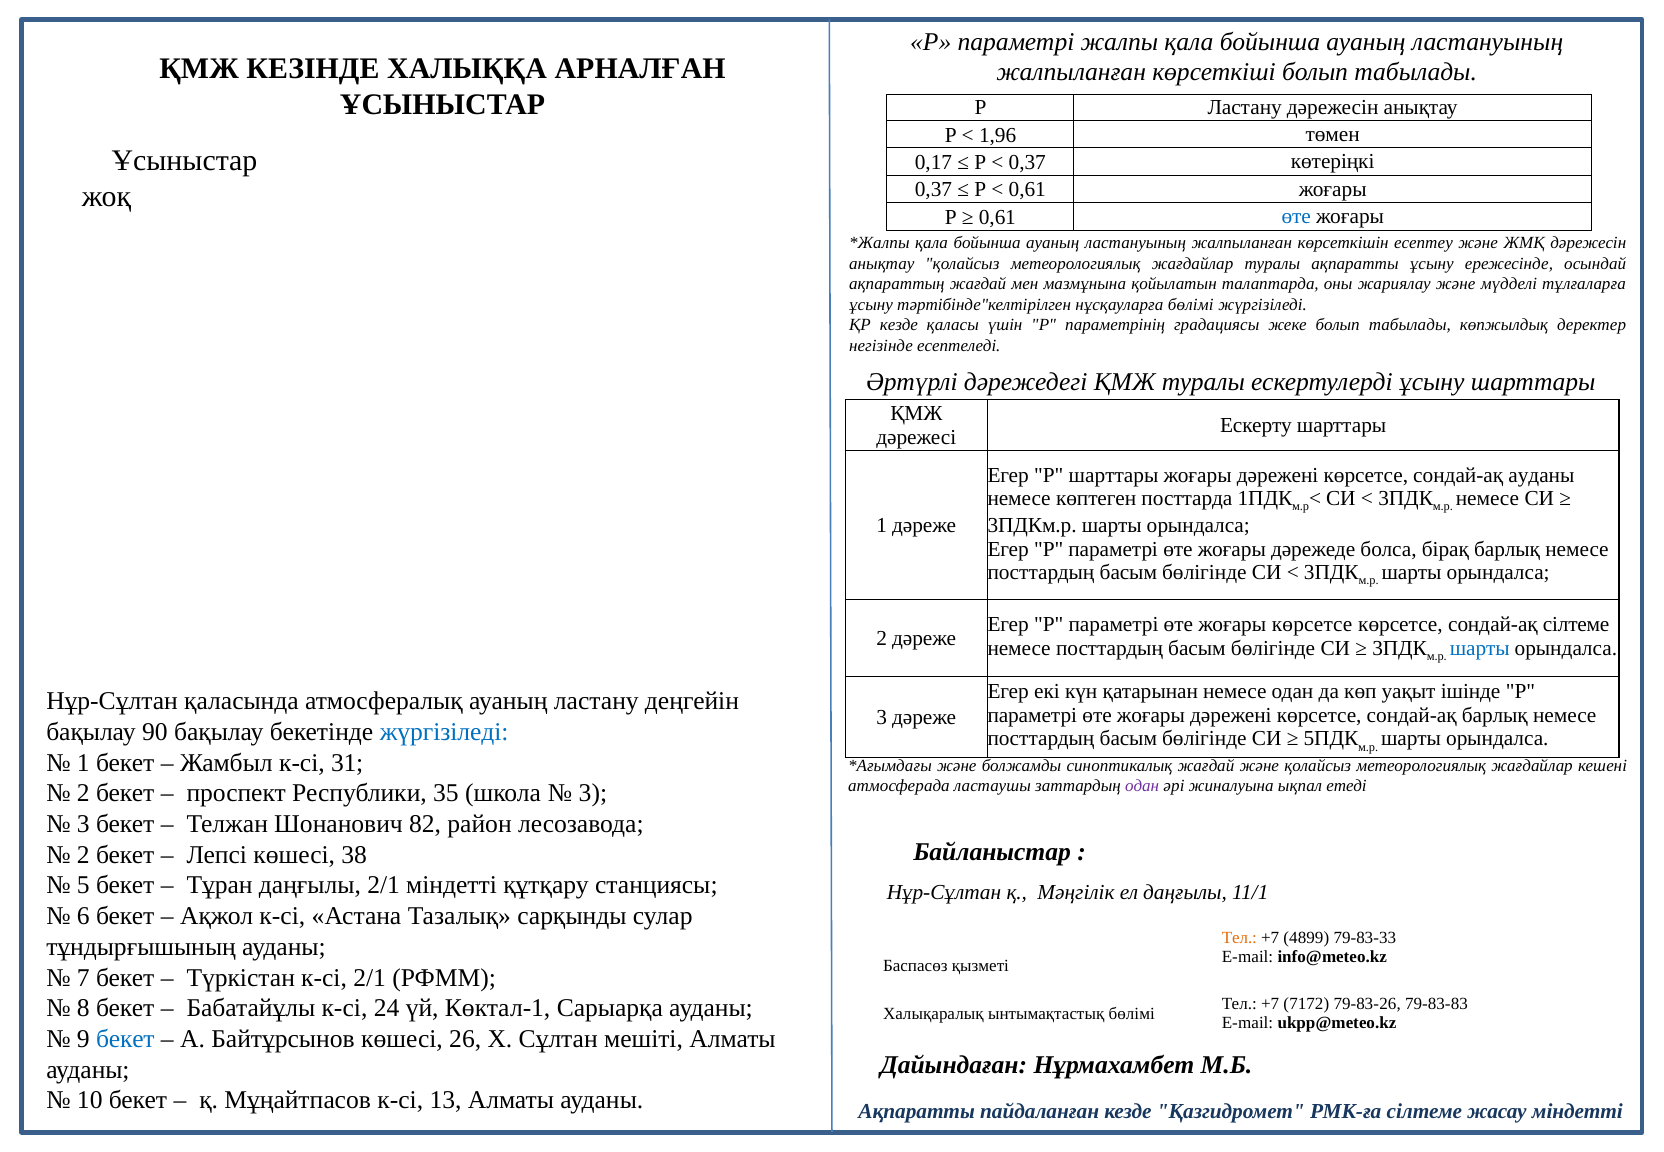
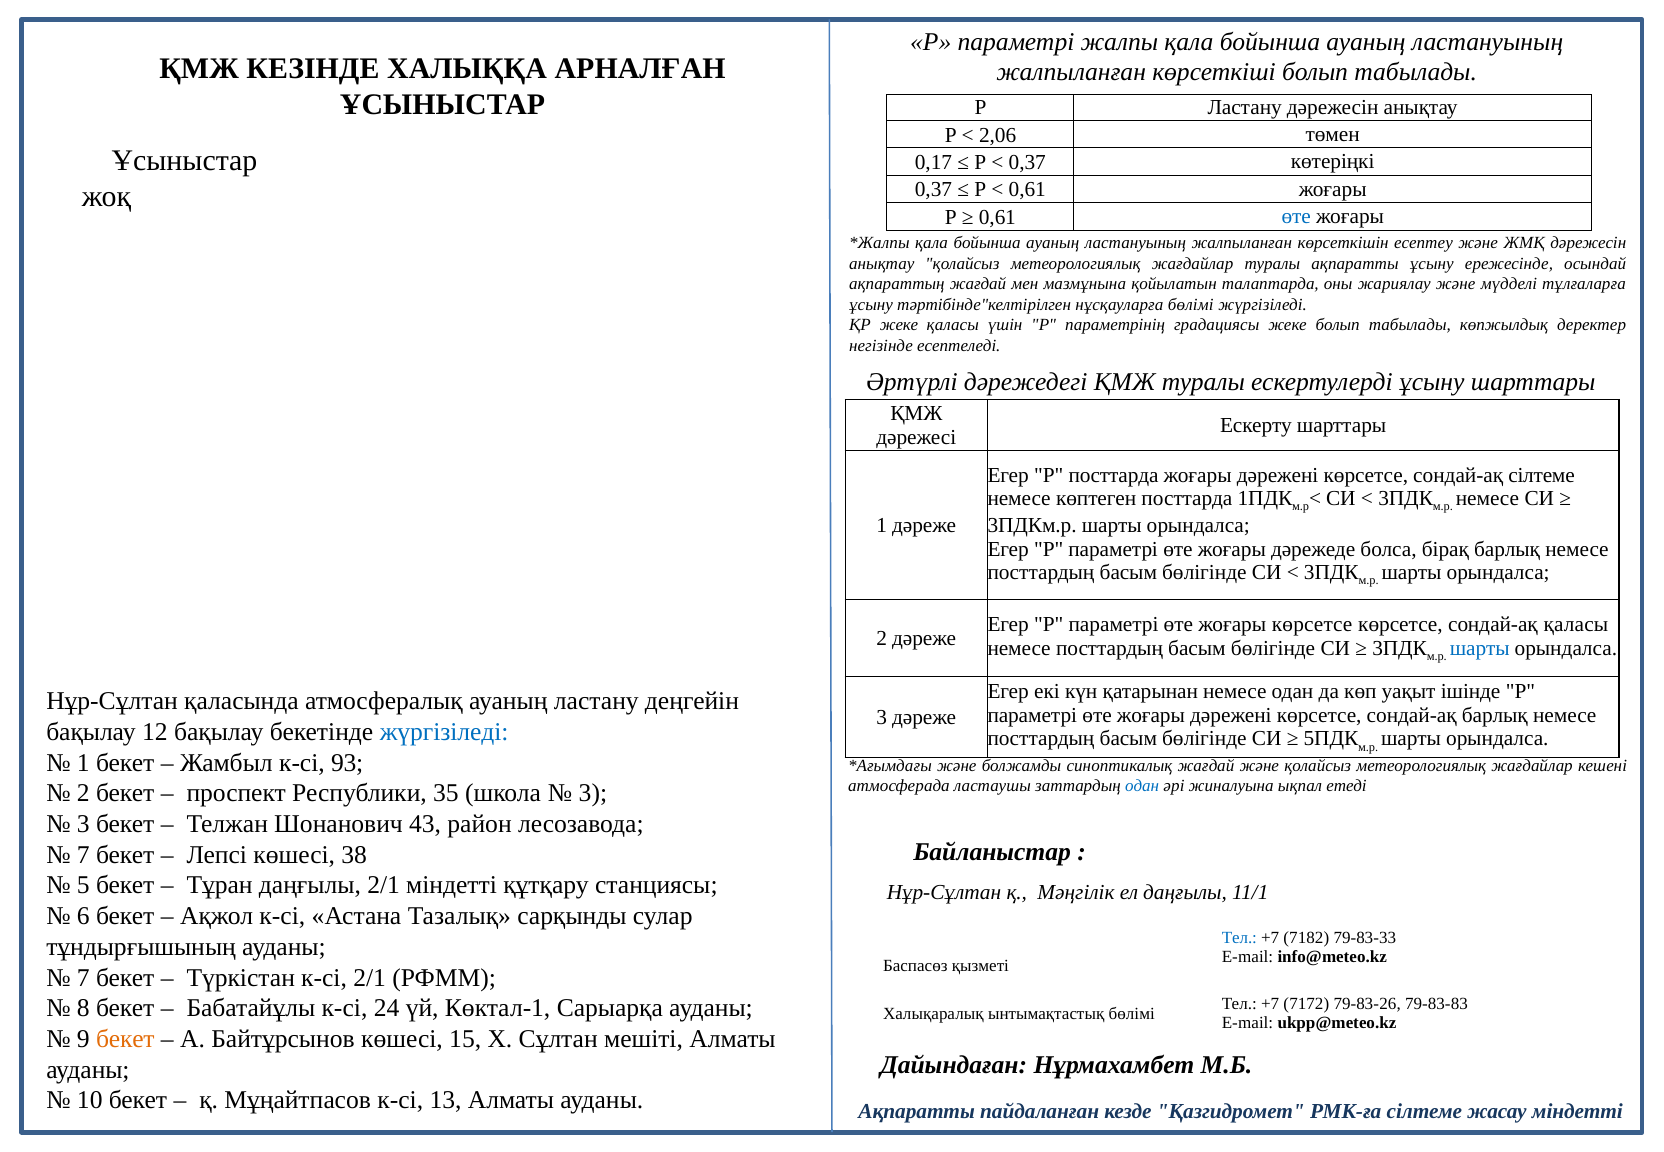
1,96: 1,96 -> 2,06
ҚР кезде: кезде -> жеке
Р шарттары: шарттары -> посттарда
сондай-ақ ауданы: ауданы -> сілтеме
сондай-ақ сілтеме: сілтеме -> қаласы
90: 90 -> 12
31: 31 -> 93
одан at (1142, 786) colour: purple -> blue
82: 82 -> 43
2 at (83, 855): 2 -> 7
Тел at (1239, 938) colour: orange -> blue
4899: 4899 -> 7182
бекет at (125, 1039) colour: blue -> orange
26: 26 -> 15
